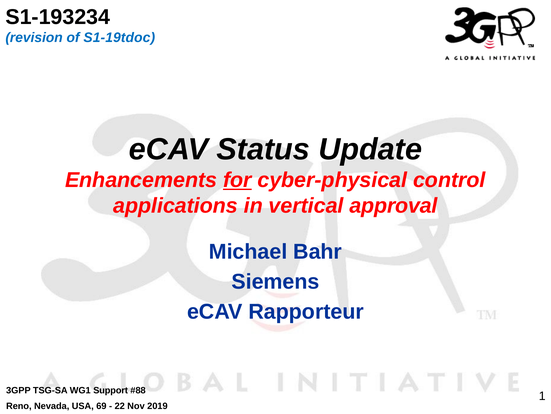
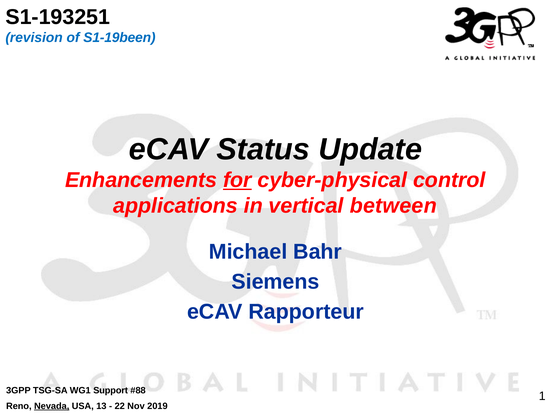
S1-193234: S1-193234 -> S1-193251
S1-19tdoc: S1-19tdoc -> S1-19been
approval: approval -> between
Nevada underline: none -> present
69: 69 -> 13
